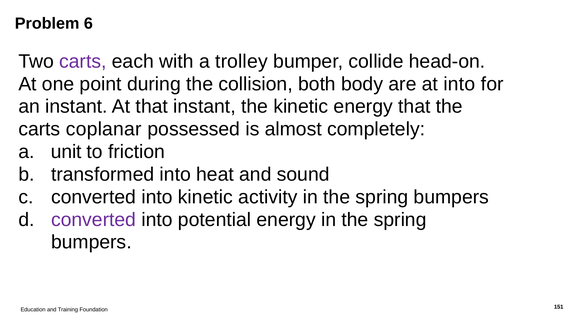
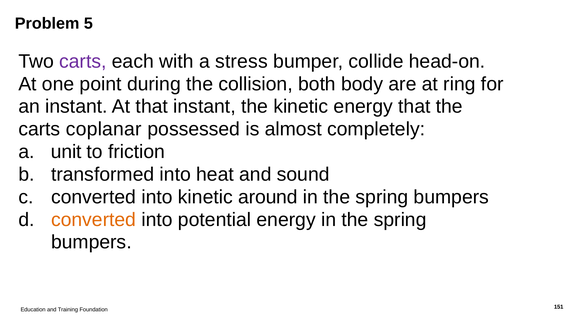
6: 6 -> 5
trolley: trolley -> stress
at into: into -> ring
activity: activity -> around
converted at (94, 220) colour: purple -> orange
